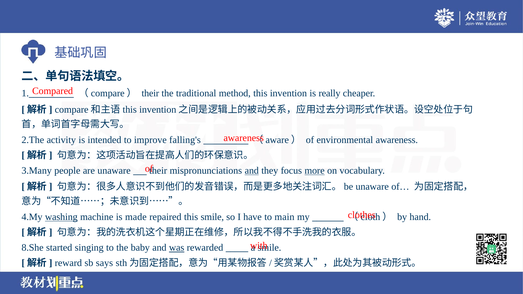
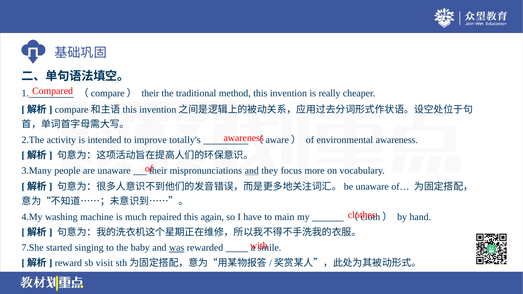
falling's: falling's -> totally's
more underline: present -> none
washing underline: present -> none
made: made -> much
this smile: smile -> again
8.She: 8.She -> 7.She
says: says -> visit
